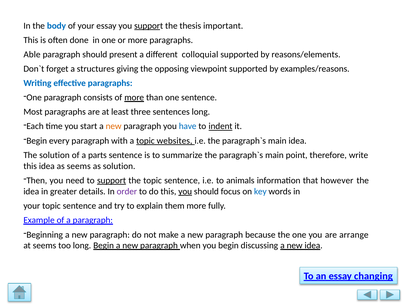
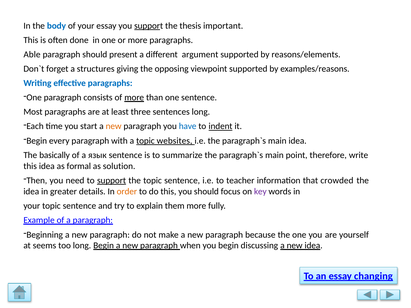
colloquial: colloquial -> argument
The solution: solution -> basically
parts: parts -> язык
as seems: seems -> formal
animals: animals -> teacher
however: however -> crowded
order colour: purple -> orange
you at (185, 191) underline: present -> none
key colour: blue -> purple
arrange: arrange -> yourself
